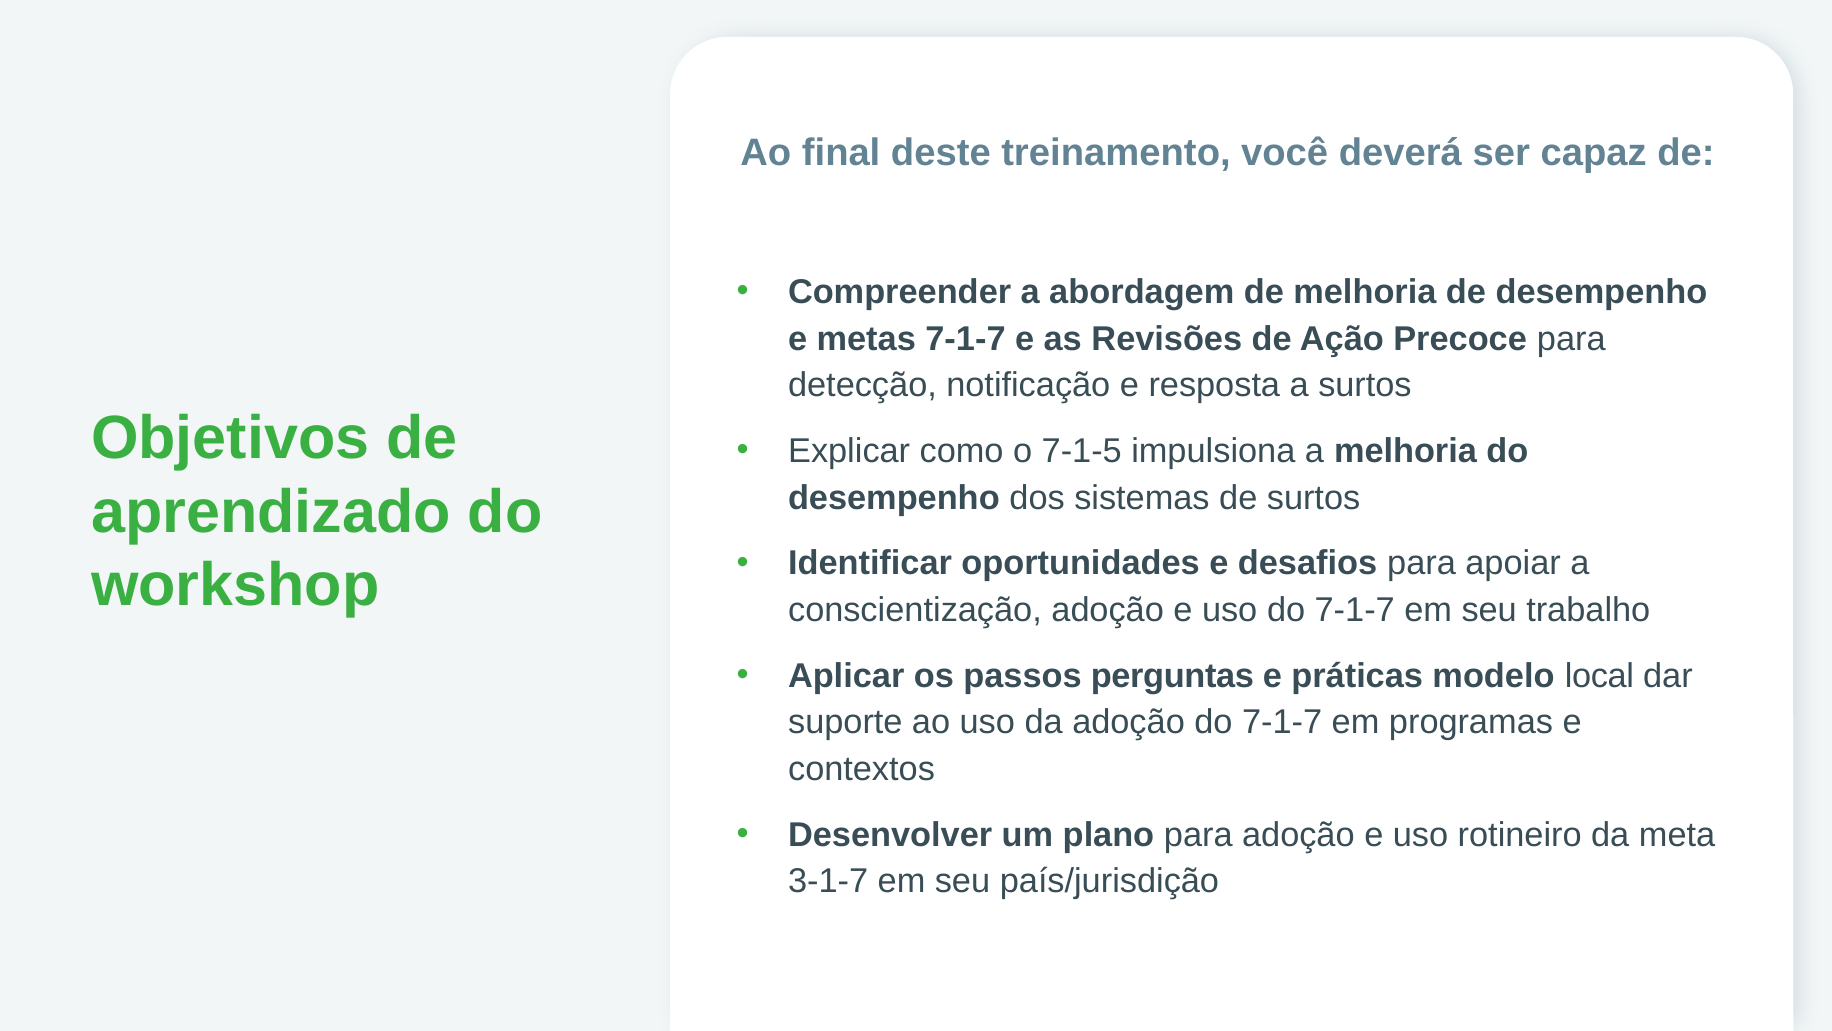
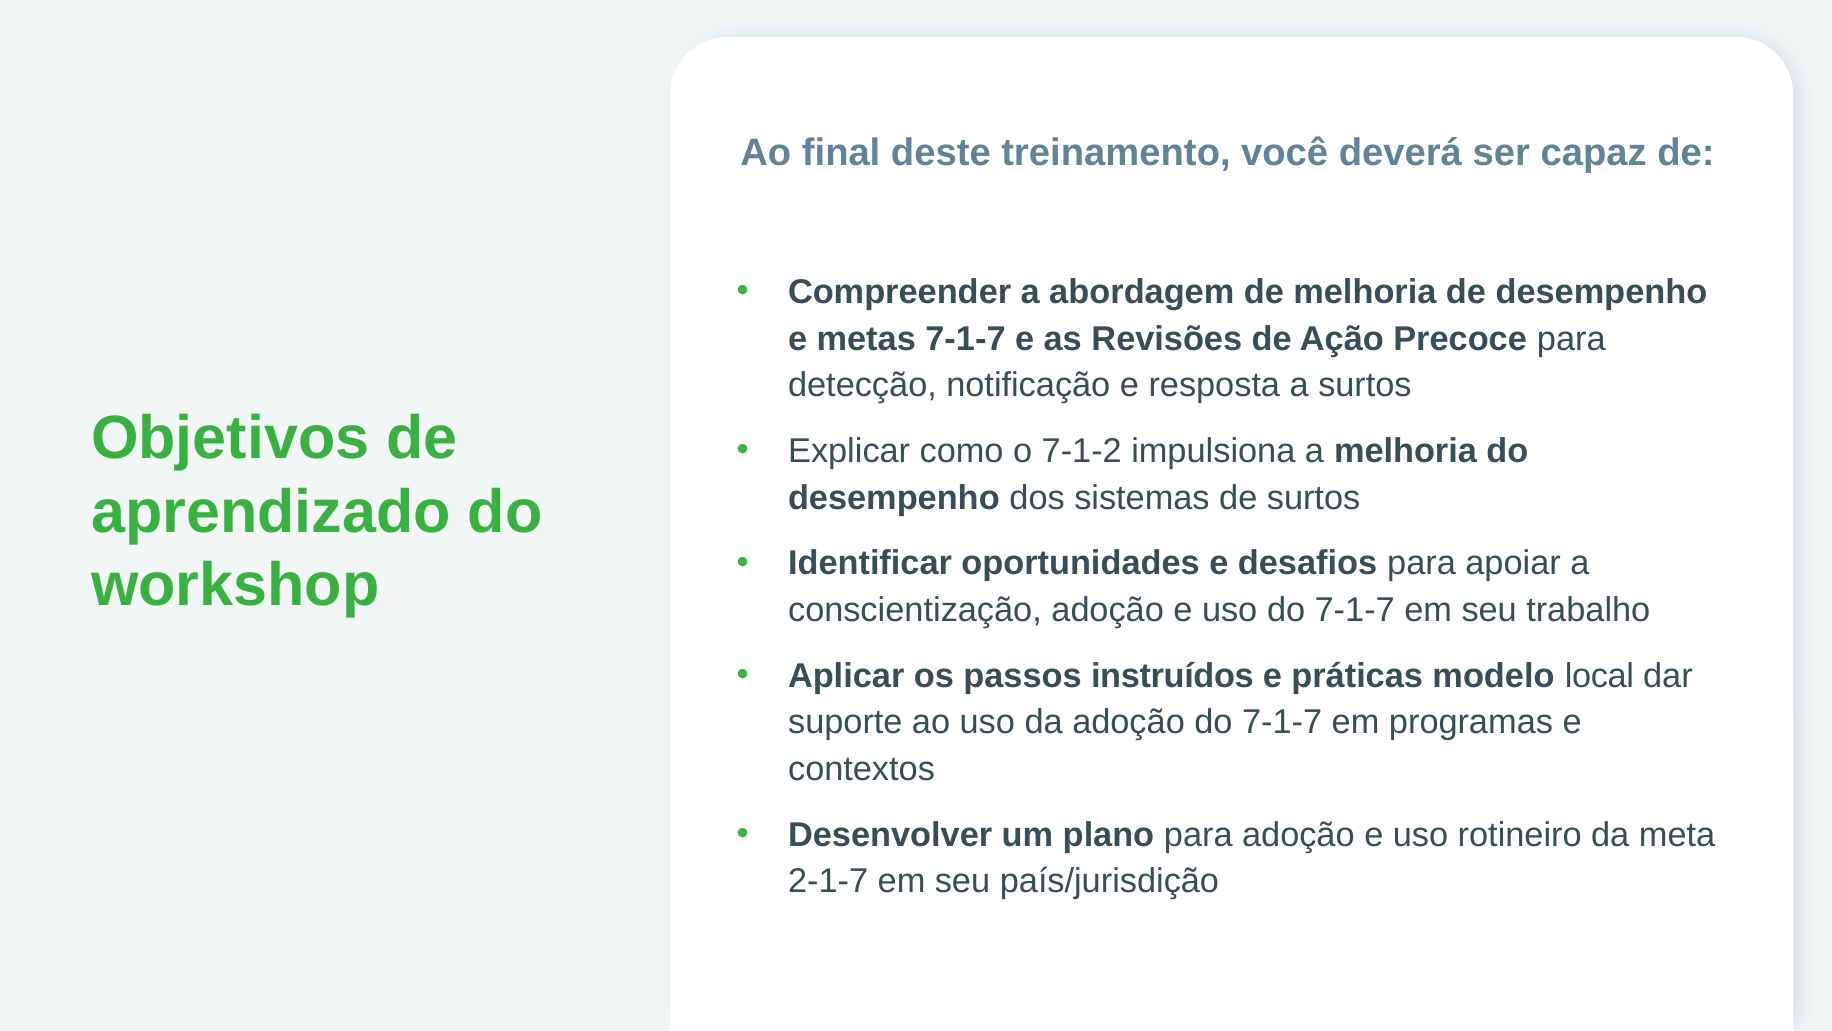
7-1-5: 7-1-5 -> 7-1-2
perguntas: perguntas -> instruídos
3-1-7: 3-1-7 -> 2-1-7
